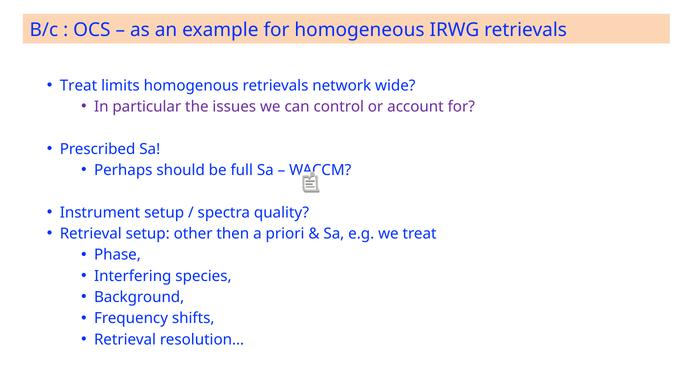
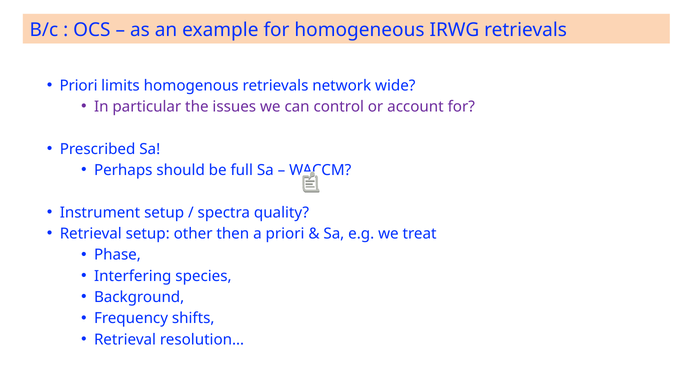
Treat at (78, 86): Treat -> Priori
